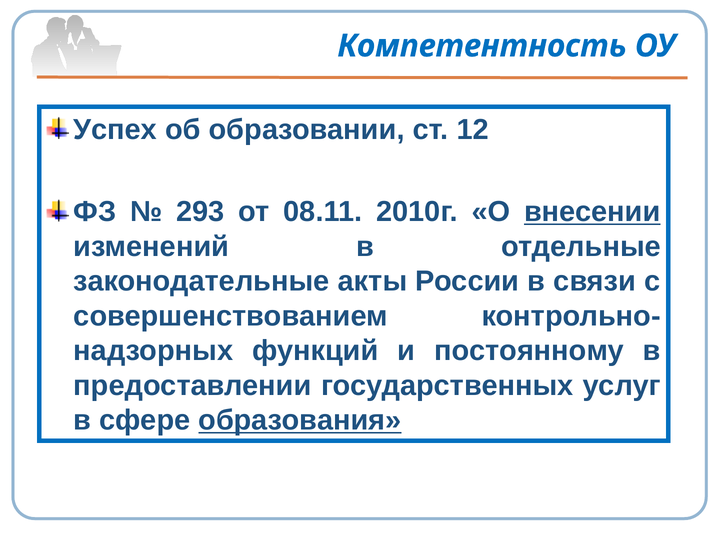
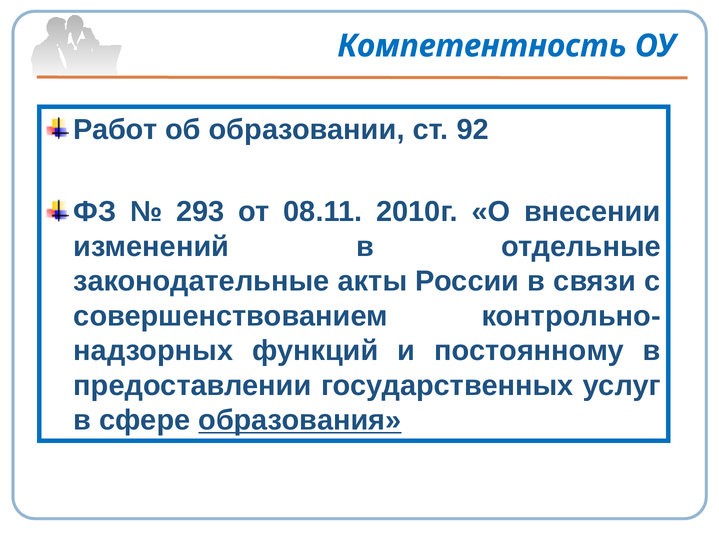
Успех: Успех -> Работ
12: 12 -> 92
внесении underline: present -> none
